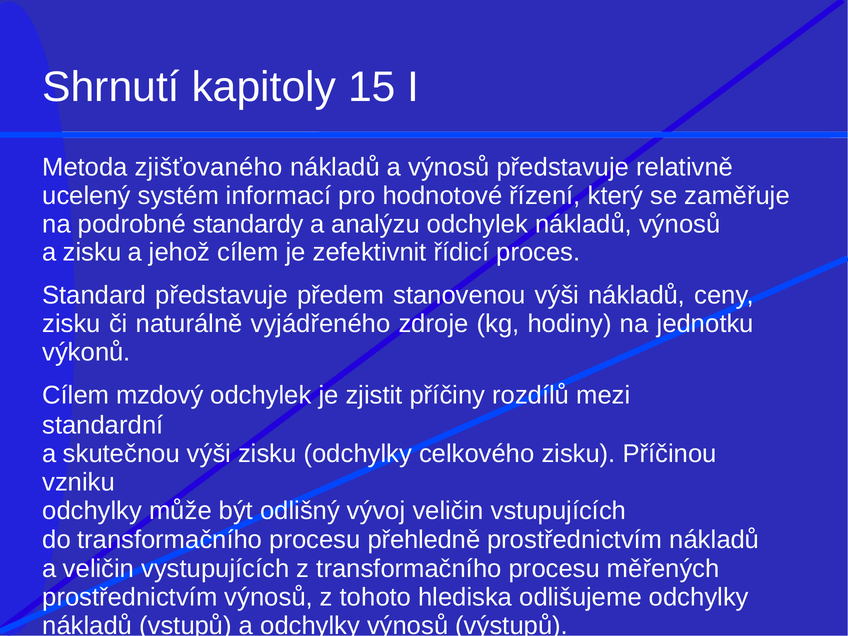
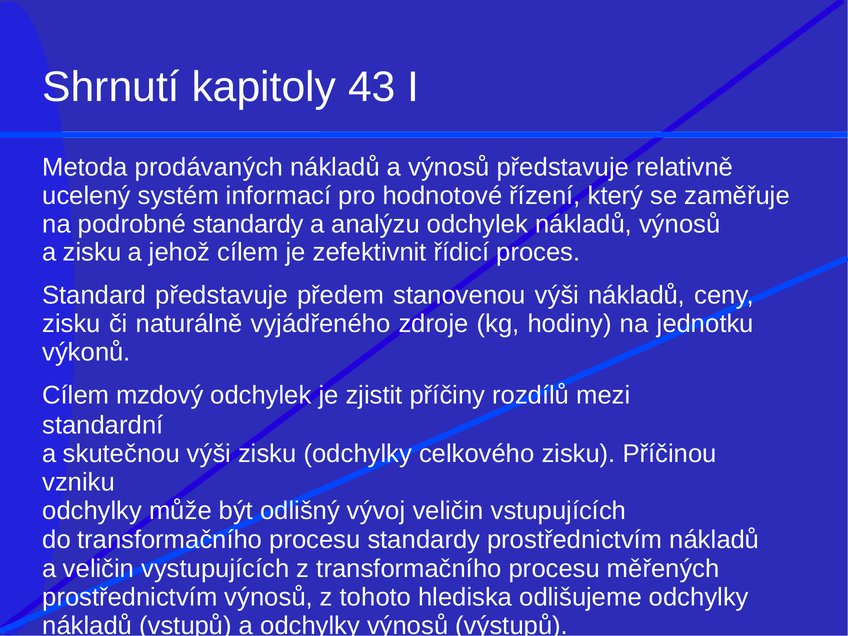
15: 15 -> 43
zjišťovaného: zjišťovaného -> prodávaných
procesu přehledně: přehledně -> standardy
